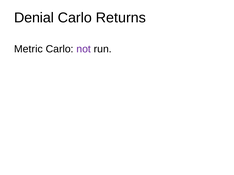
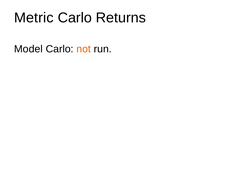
Denial: Denial -> Metric
Metric: Metric -> Model
not colour: purple -> orange
